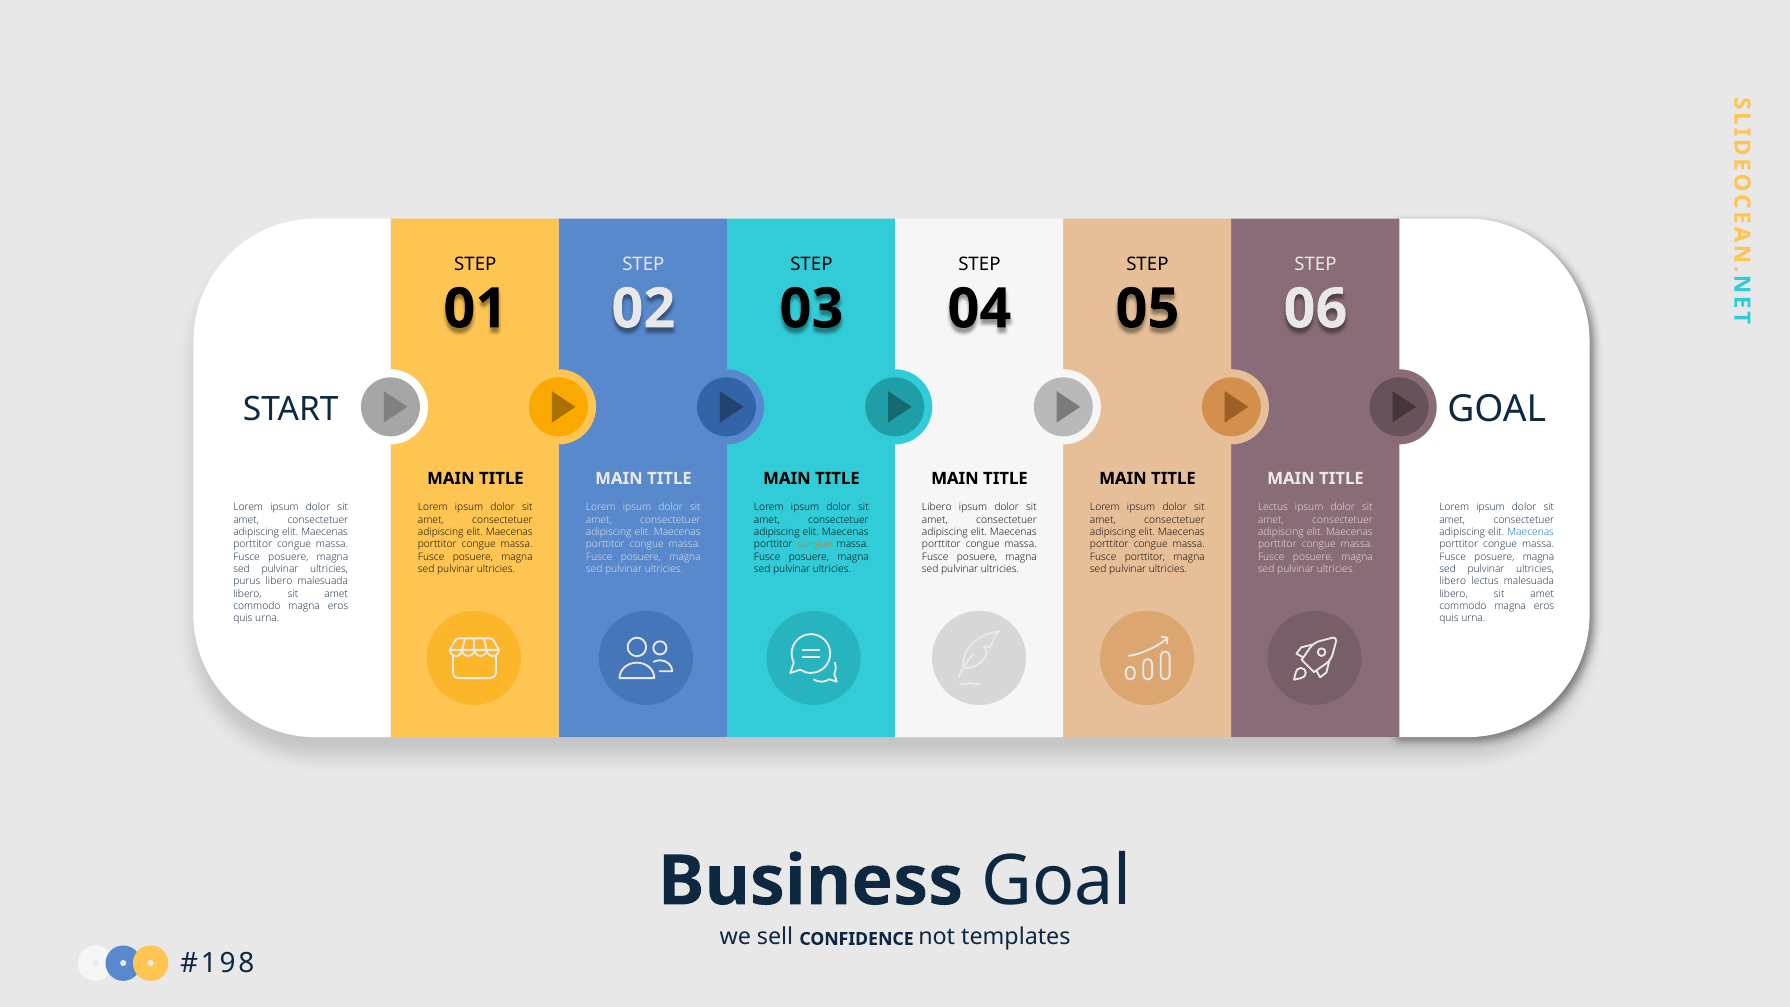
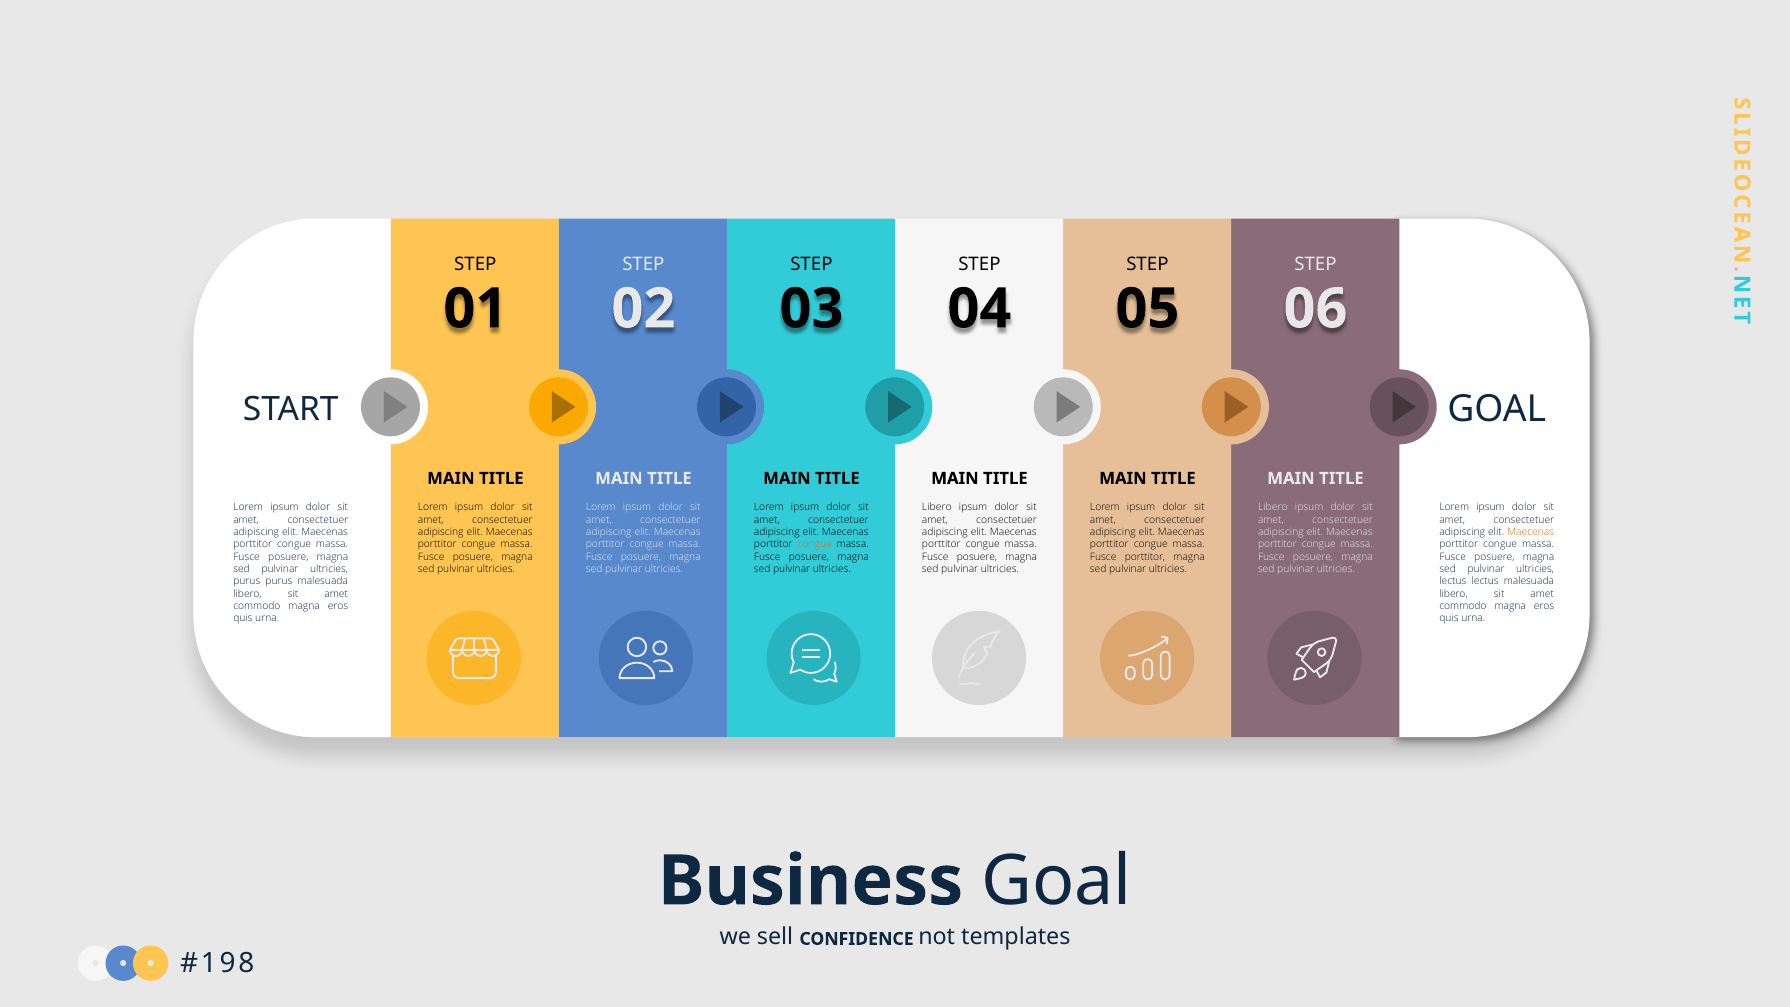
Lectus at (1273, 507): Lectus -> Libero
Maecenas at (1531, 532) colour: blue -> orange
purus libero: libero -> purus
libero at (1453, 581): libero -> lectus
